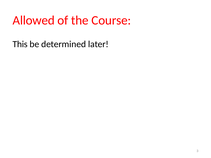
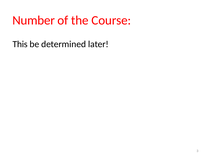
Allowed: Allowed -> Number
